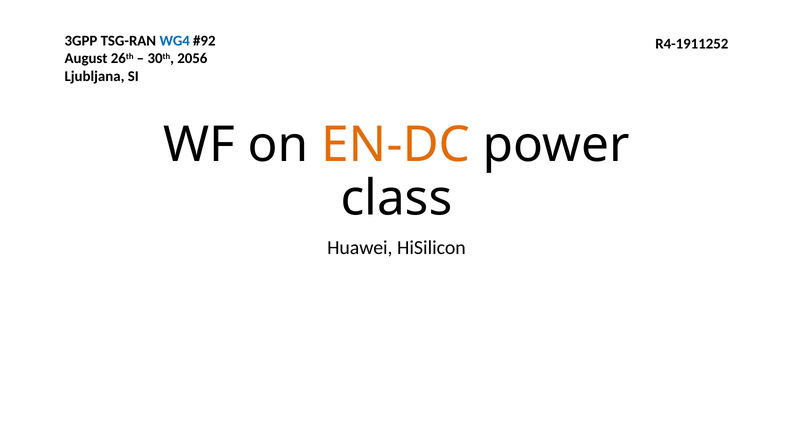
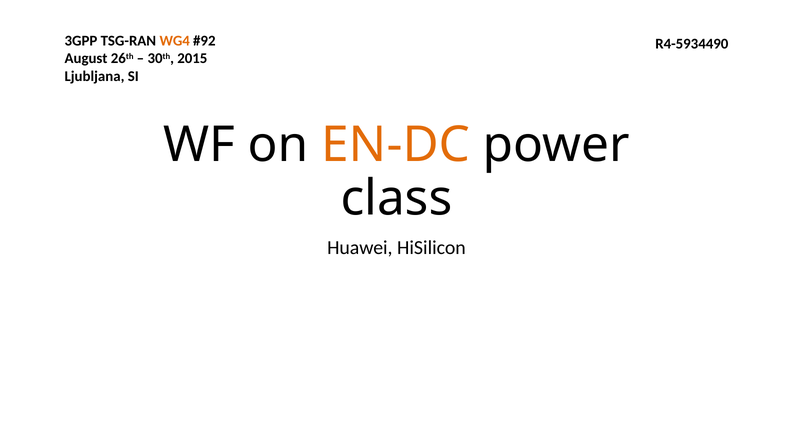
WG4 colour: blue -> orange
R4-1911252: R4-1911252 -> R4-5934490
2056: 2056 -> 2015
